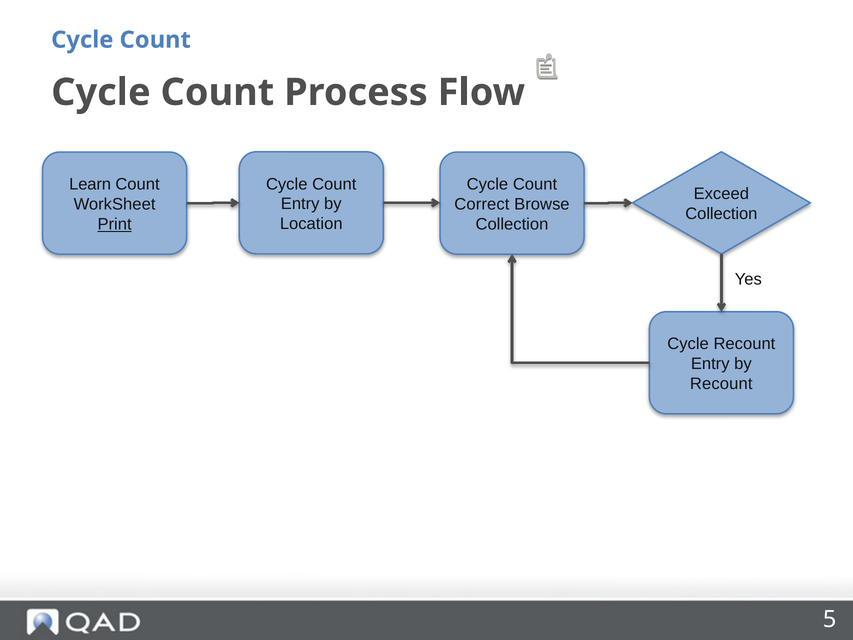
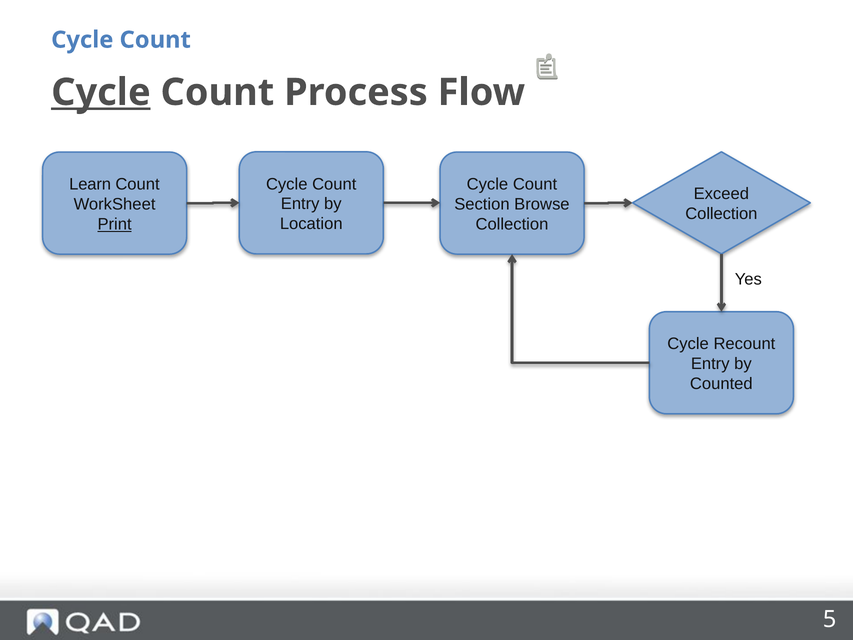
Cycle at (101, 92) underline: none -> present
Correct: Correct -> Section
Recount at (721, 384): Recount -> Counted
